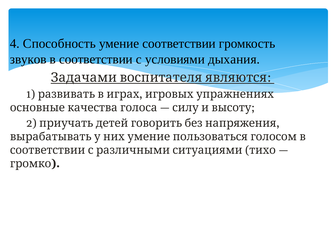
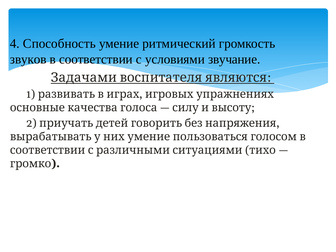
умение соответствии: соответствии -> ритмический
дыхания: дыхания -> звучание
